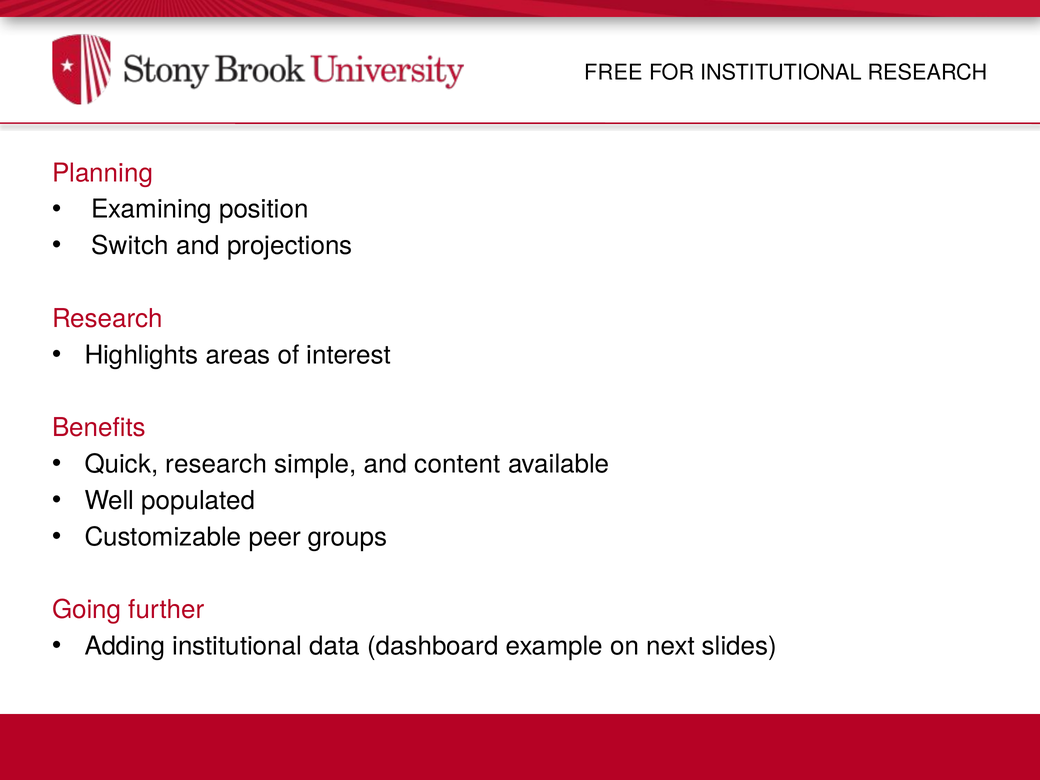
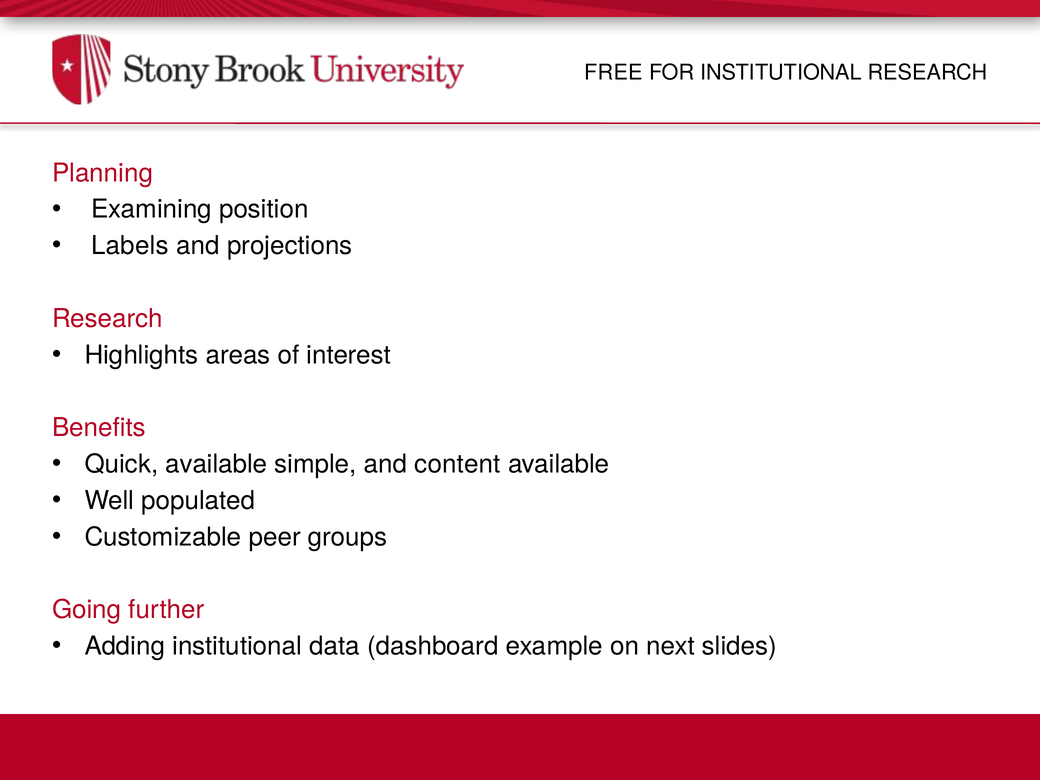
Switch: Switch -> Labels
Quick research: research -> available
